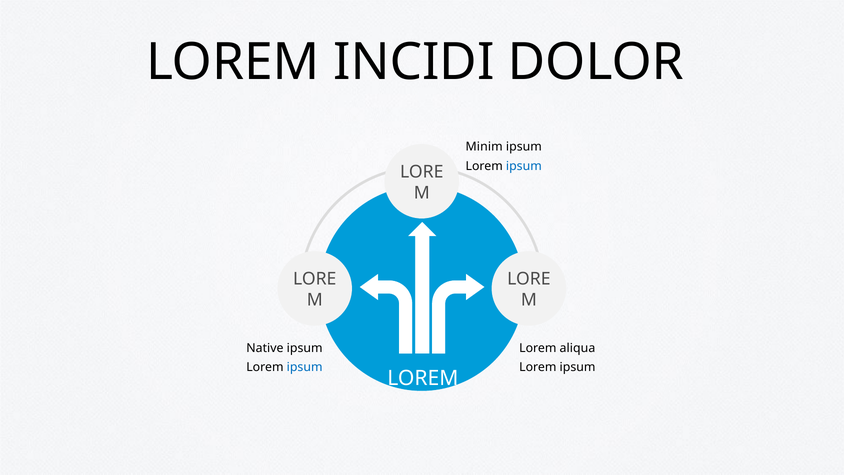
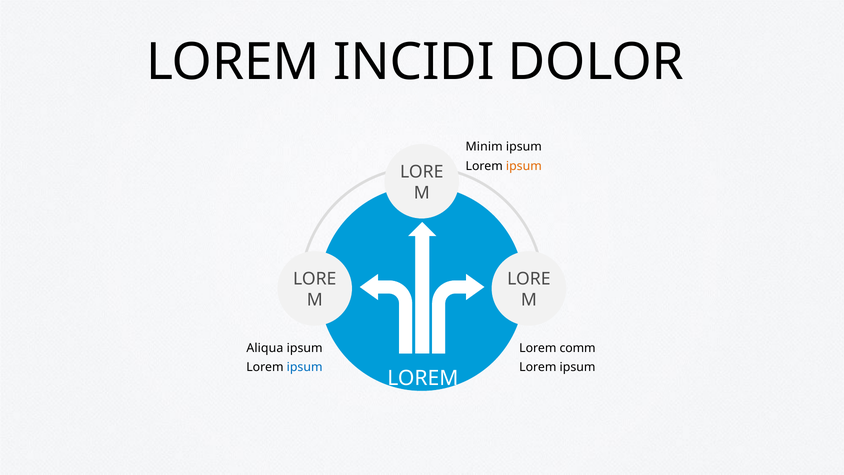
ipsum at (524, 166) colour: blue -> orange
Native: Native -> Aliqua
aliqua: aliqua -> comm
